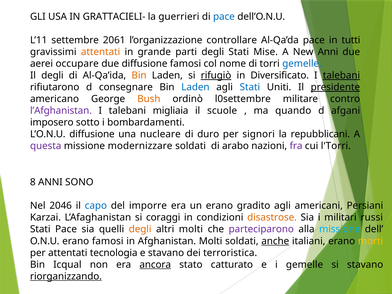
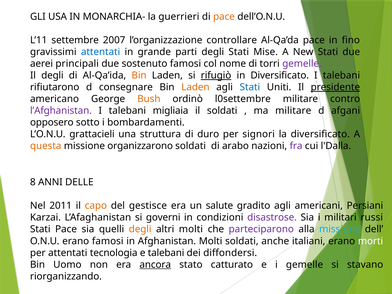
GRATTACIELI-: GRATTACIELI- -> MONARCHIA-
pace at (224, 17) colour: blue -> orange
2061: 2061 -> 2007
tutti: tutti -> fino
attentati at (101, 52) colour: orange -> blue
New Anni: Anni -> Stati
occupare: occupare -> principali
due diffusione: diffusione -> sostenuto
gemelle at (302, 64) colour: blue -> purple
talebani at (341, 75) underline: present -> none
Laden at (195, 87) colour: blue -> orange
il scuole: scuole -> soldati
ma quando: quando -> militare
imposero: imposero -> opposero
L’O.N.U diffusione: diffusione -> grattacieli
nucleare: nucleare -> struttura
la repubblicani: repubblicani -> diversificato
questa colour: purple -> orange
modernizzare: modernizzare -> organizzarono
l'Torri: l'Torri -> l'Dalla
SONO: SONO -> DELLE
2046: 2046 -> 2011
capo colour: blue -> orange
imporre: imporre -> gestisce
un erano: erano -> salute
coraggi: coraggi -> governi
disastrose colour: orange -> purple
anche underline: present -> none
morti colour: yellow -> white
e stavano: stavano -> talebani
terroristica: terroristica -> diffondersi
Icqual: Icqual -> Uomo
riorganizzando underline: present -> none
